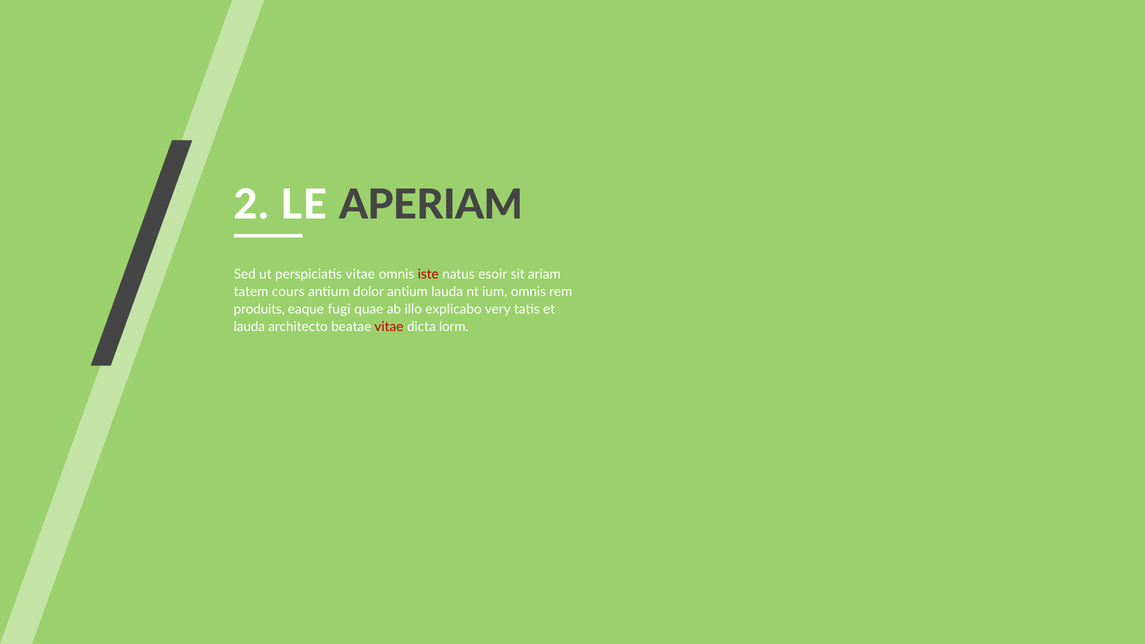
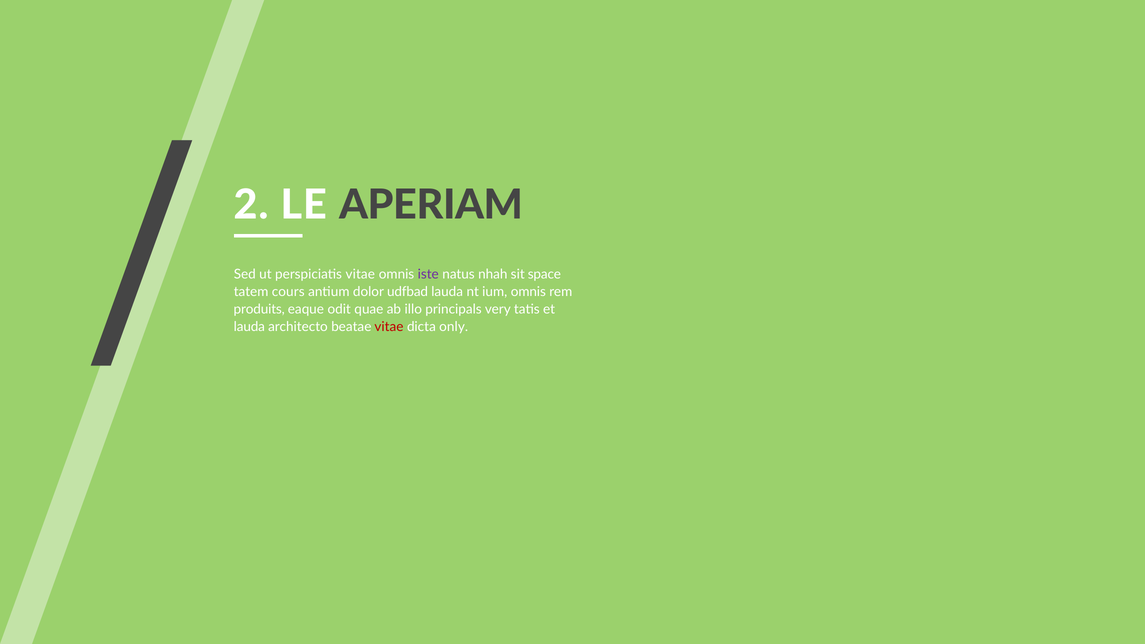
iste colour: red -> purple
esoir: esoir -> nhah
ariam: ariam -> space
dolor antium: antium -> udfbad
fugi: fugi -> odit
explicabo: explicabo -> principals
lorm: lorm -> only
